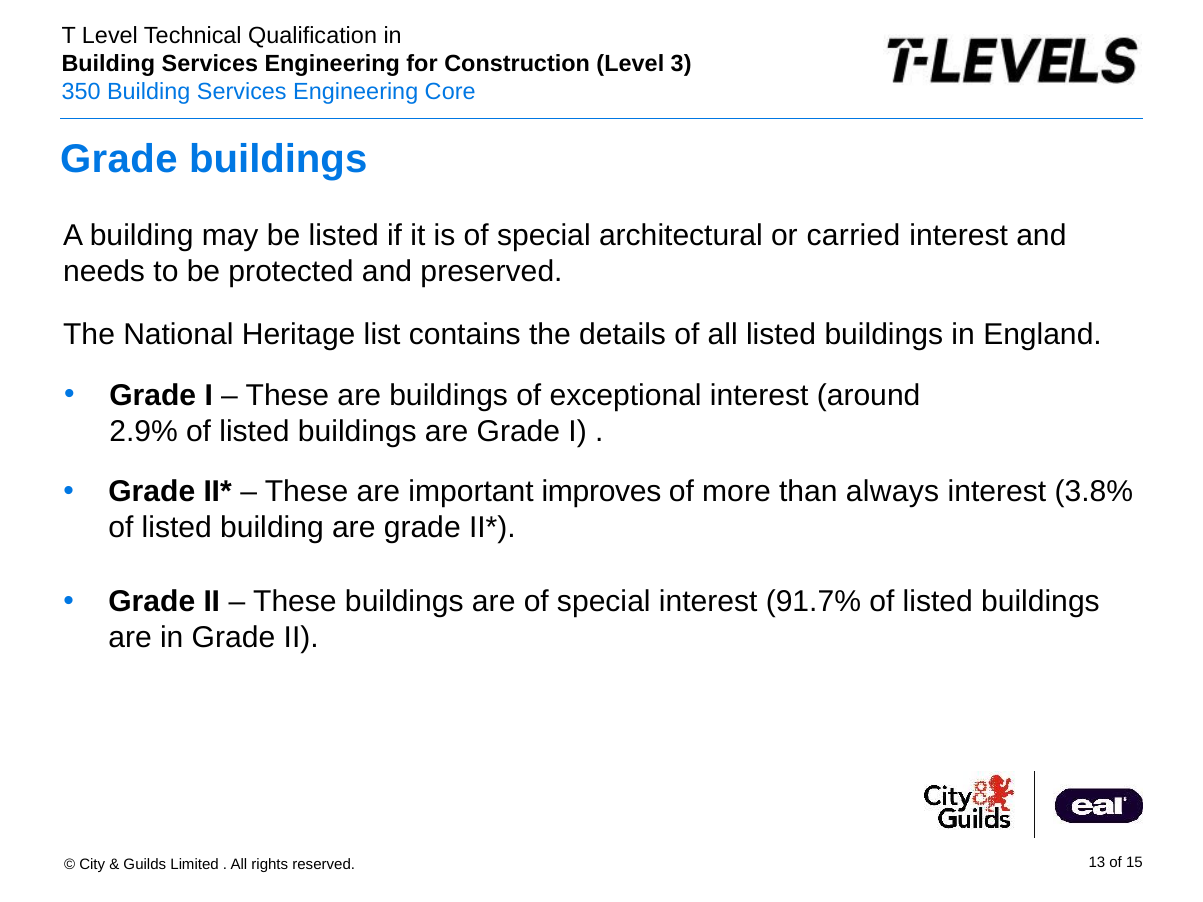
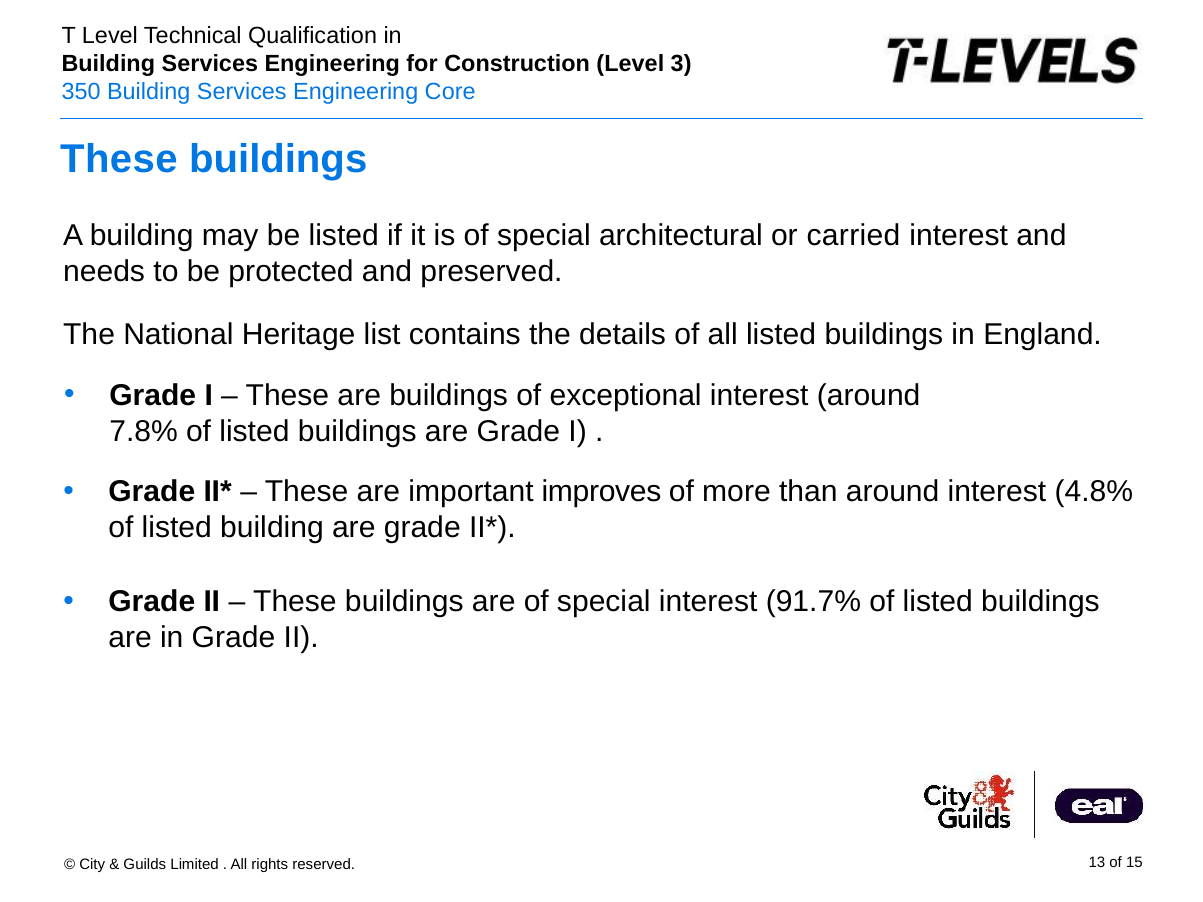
Grade at (119, 159): Grade -> These
2.9%: 2.9% -> 7.8%
than always: always -> around
3.8%: 3.8% -> 4.8%
